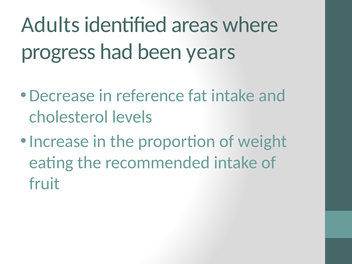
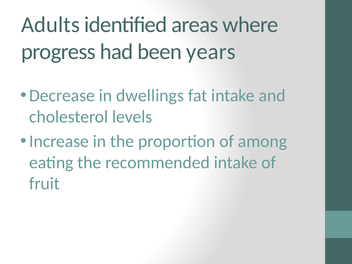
reference: reference -> dwellings
weight: weight -> among
